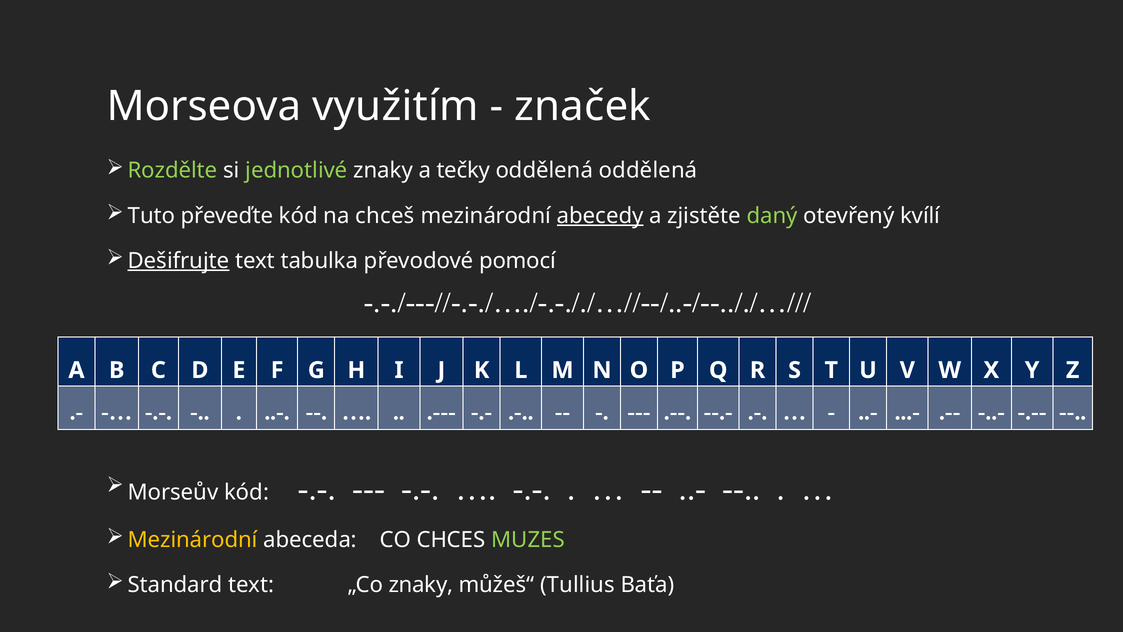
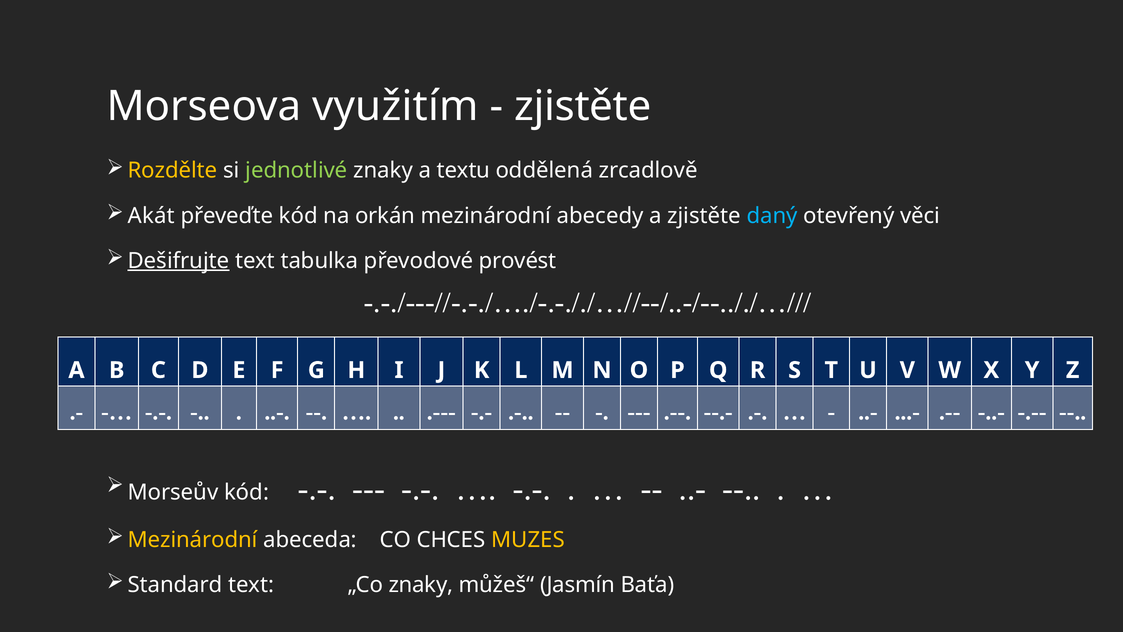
značek at (583, 106): značek -> zjistěte
Rozdělte colour: light green -> yellow
tečky: tečky -> textu
oddělená oddělená: oddělená -> zrcadlově
Tuto: Tuto -> Akát
chceš: chceš -> orkán
abecedy underline: present -> none
daný colour: light green -> light blue
kvílí: kvílí -> věci
pomocí: pomocí -> provést
MUZES colour: light green -> yellow
Tullius: Tullius -> Jasmín
